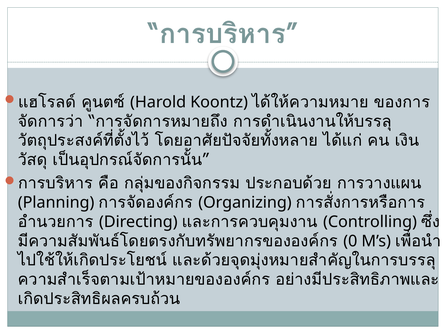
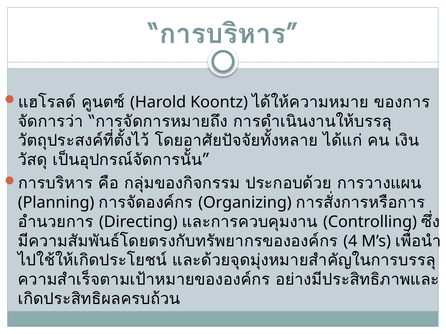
0: 0 -> 4
